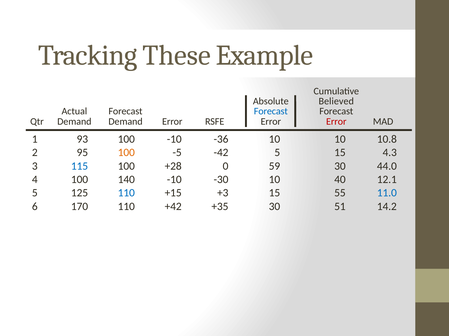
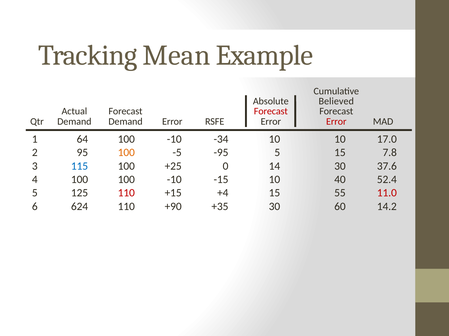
These: These -> Mean
Forecast at (271, 112) colour: blue -> red
93: 93 -> 64
-36: -36 -> -34
10.8: 10.8 -> 17.0
-42: -42 -> -95
4.3: 4.3 -> 7.8
+28: +28 -> +25
59: 59 -> 14
44.0: 44.0 -> 37.6
100 140: 140 -> 100
-30: -30 -> -15
12.1: 12.1 -> 52.4
110 at (126, 193) colour: blue -> red
+3: +3 -> +4
11.0 colour: blue -> red
170: 170 -> 624
+42: +42 -> +90
51: 51 -> 60
